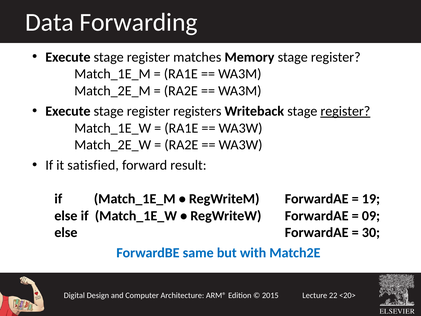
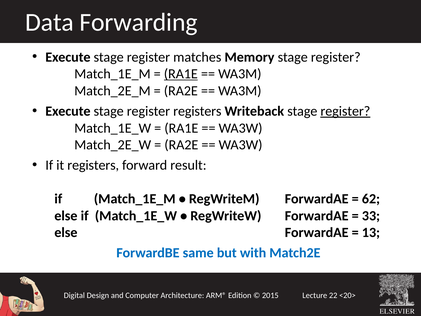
RA1E at (181, 74) underline: none -> present
it satisfied: satisfied -> registers
19: 19 -> 62
09: 09 -> 33
30: 30 -> 13
